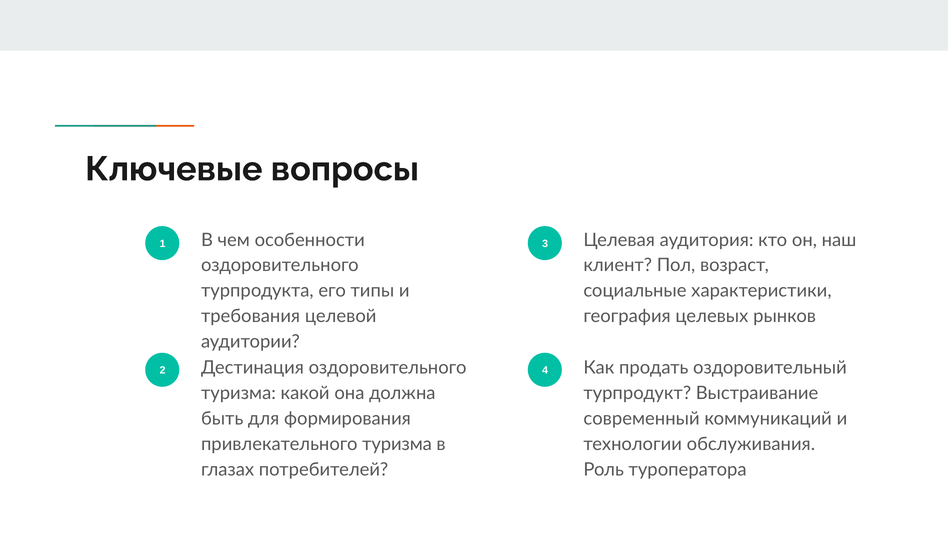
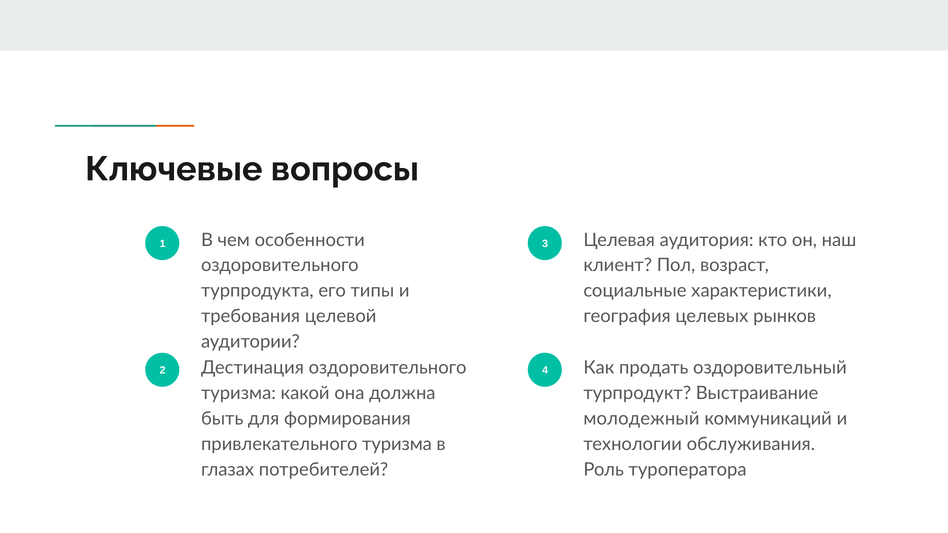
современный: современный -> молодежный
